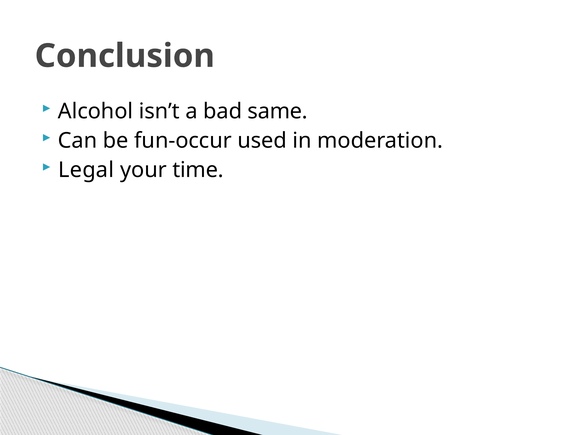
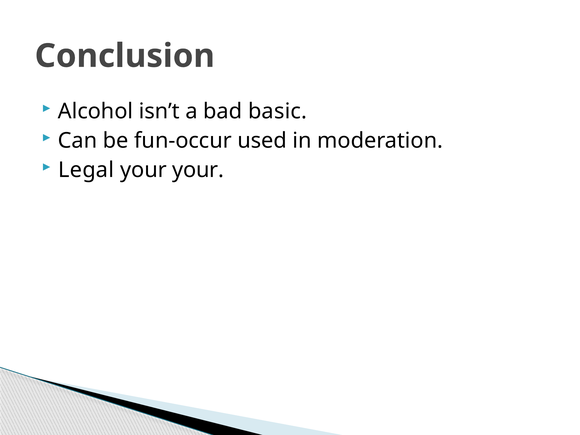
same: same -> basic
your time: time -> your
